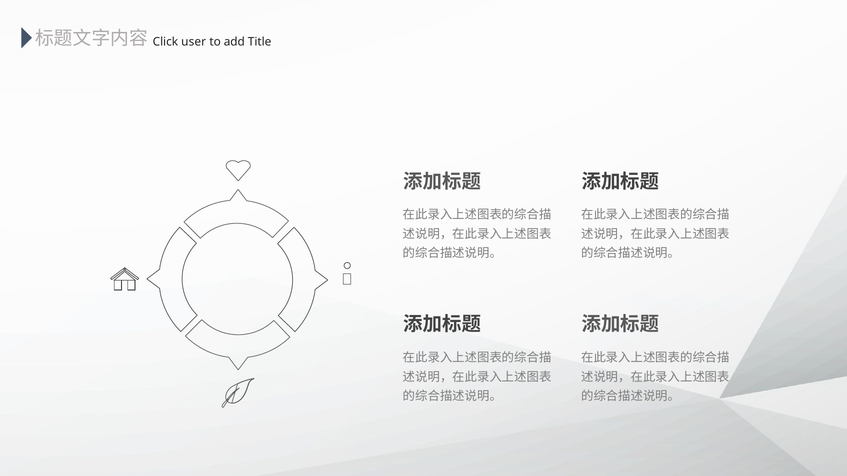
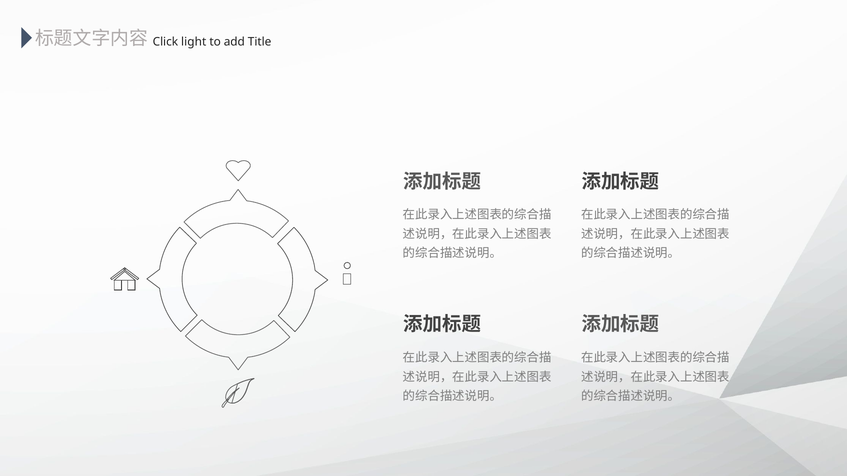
user: user -> light
